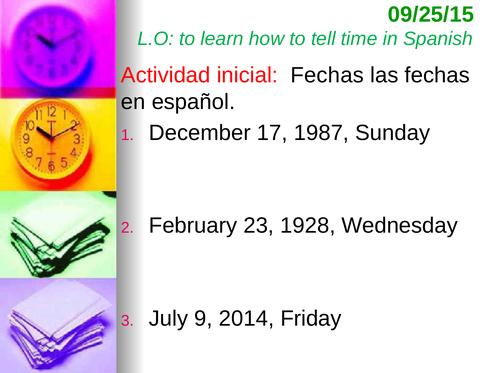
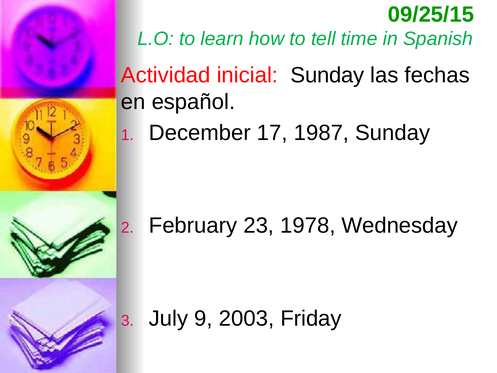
inicial Fechas: Fechas -> Sunday
1928: 1928 -> 1978
2014: 2014 -> 2003
